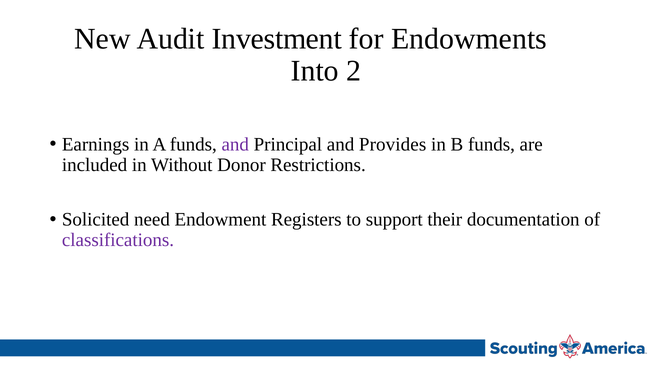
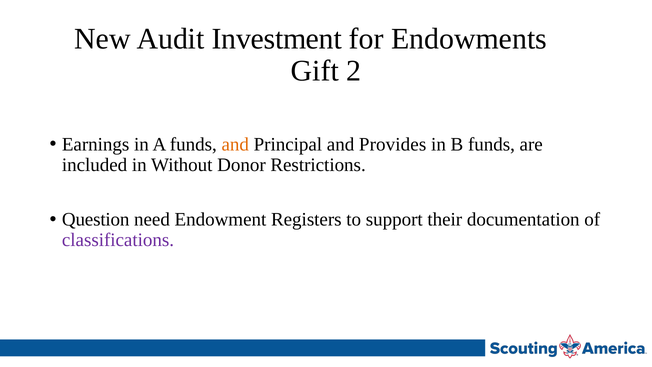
Into: Into -> Gift
and at (235, 144) colour: purple -> orange
Solicited: Solicited -> Question
